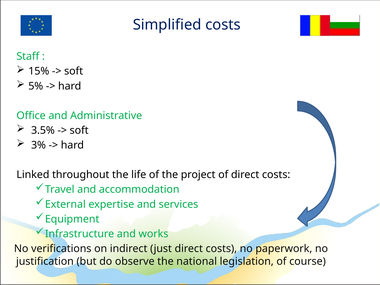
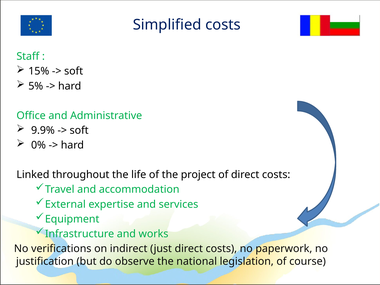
3.5%: 3.5% -> 9.9%
3%: 3% -> 0%
